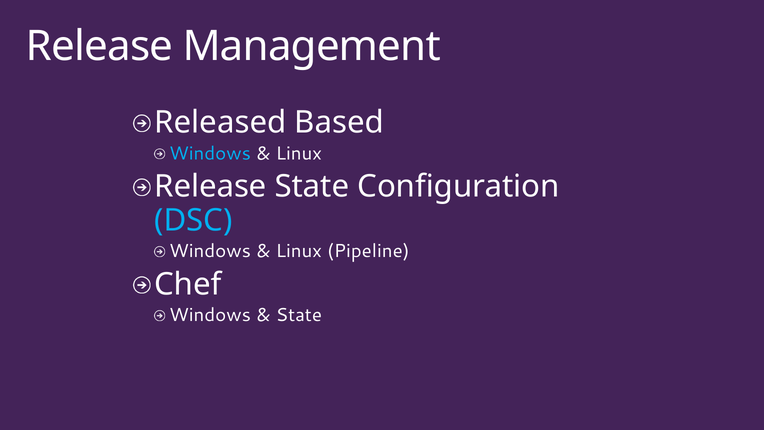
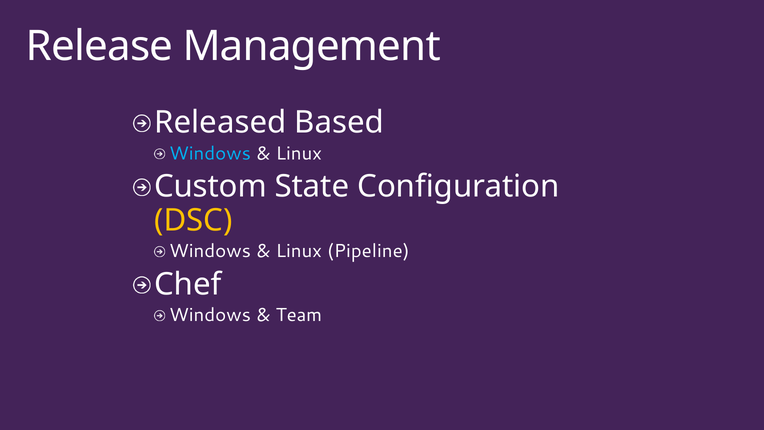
Release at (210, 186): Release -> Custom
DSC colour: light blue -> yellow
State at (299, 315): State -> Team
